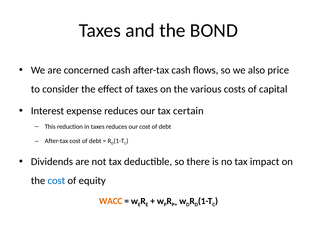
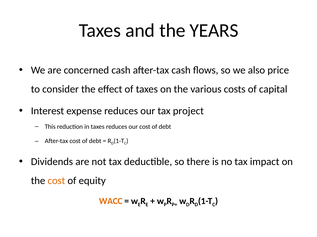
BOND: BOND -> YEARS
certain: certain -> project
cost at (56, 181) colour: blue -> orange
